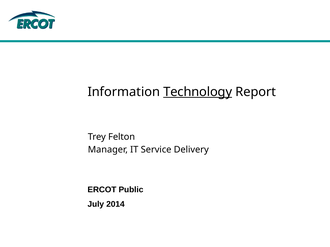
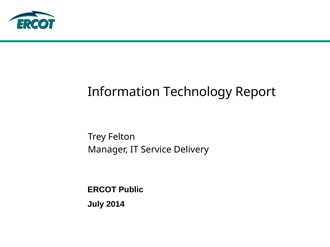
Technology underline: present -> none
